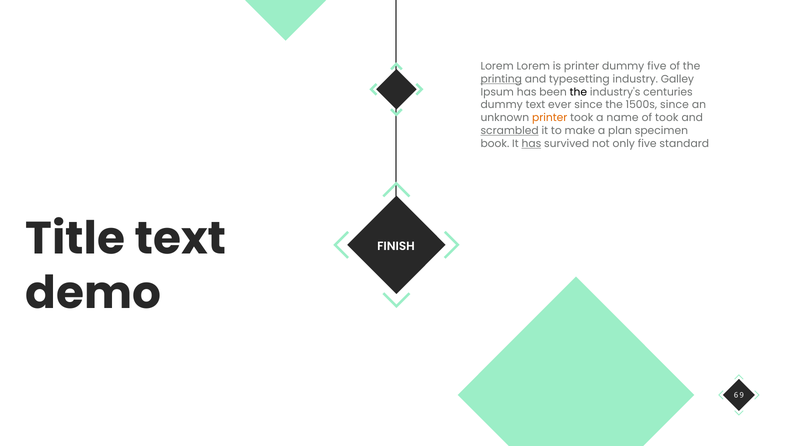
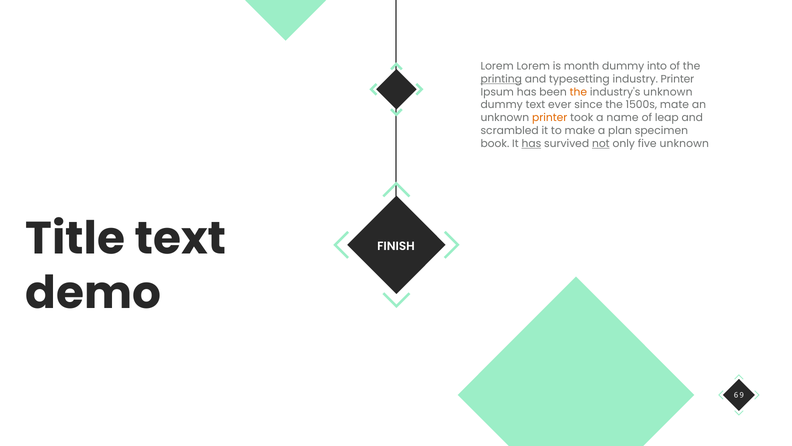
is printer: printer -> month
dummy five: five -> into
industry Galley: Galley -> Printer
the at (578, 92) colour: black -> orange
industry's centuries: centuries -> unknown
1500s since: since -> mate
of took: took -> leap
scrambled underline: present -> none
not underline: none -> present
five standard: standard -> unknown
